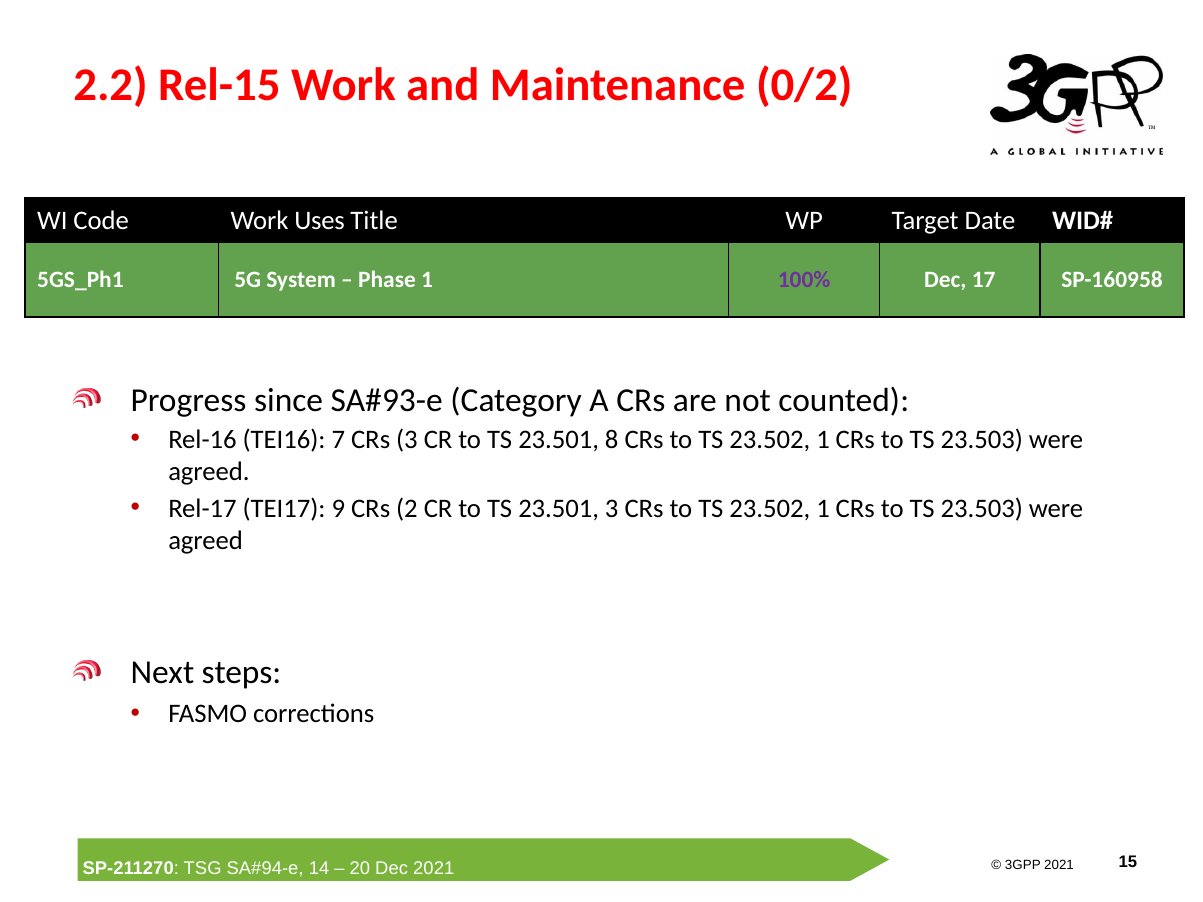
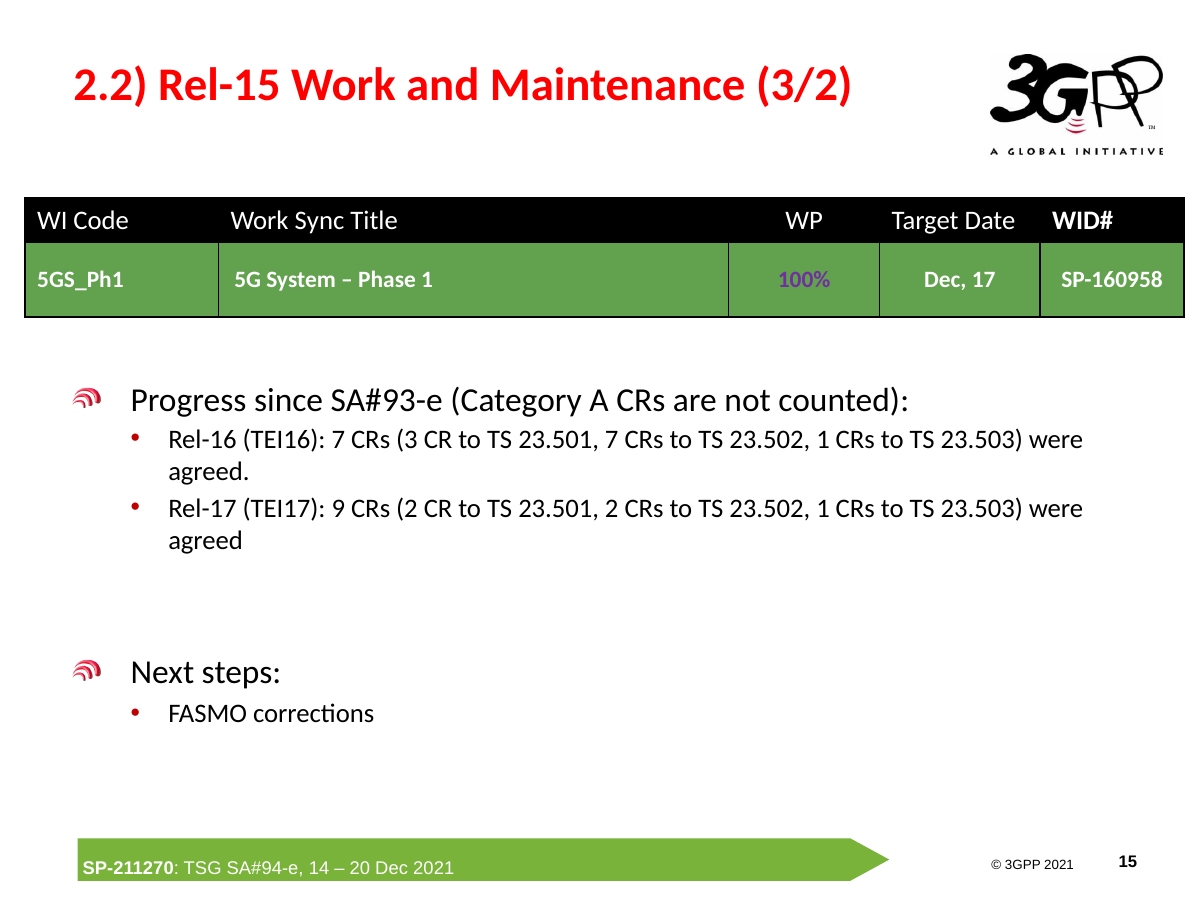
0/2: 0/2 -> 3/2
Uses: Uses -> Sync
8 at (612, 440): 8 -> 7
23.501 3: 3 -> 2
